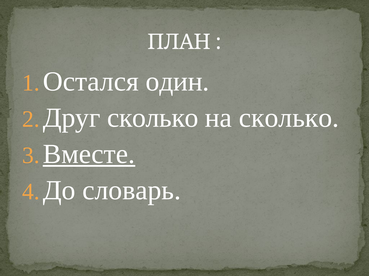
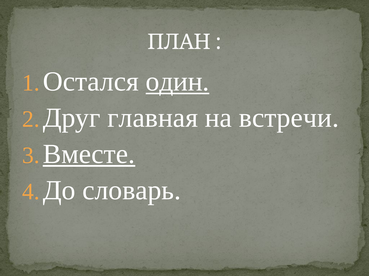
один underline: none -> present
Друг сколько: сколько -> главная
на сколько: сколько -> встречи
